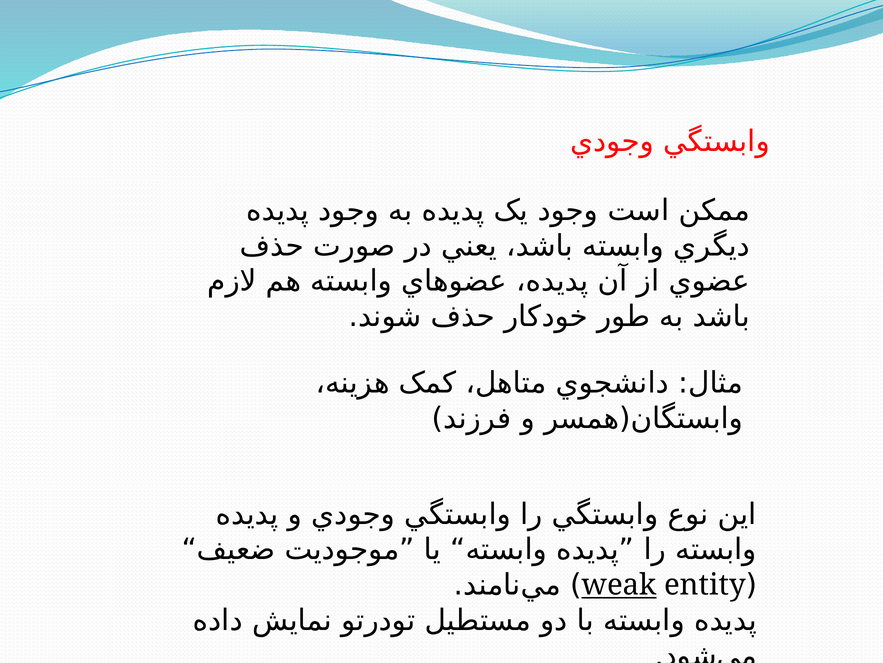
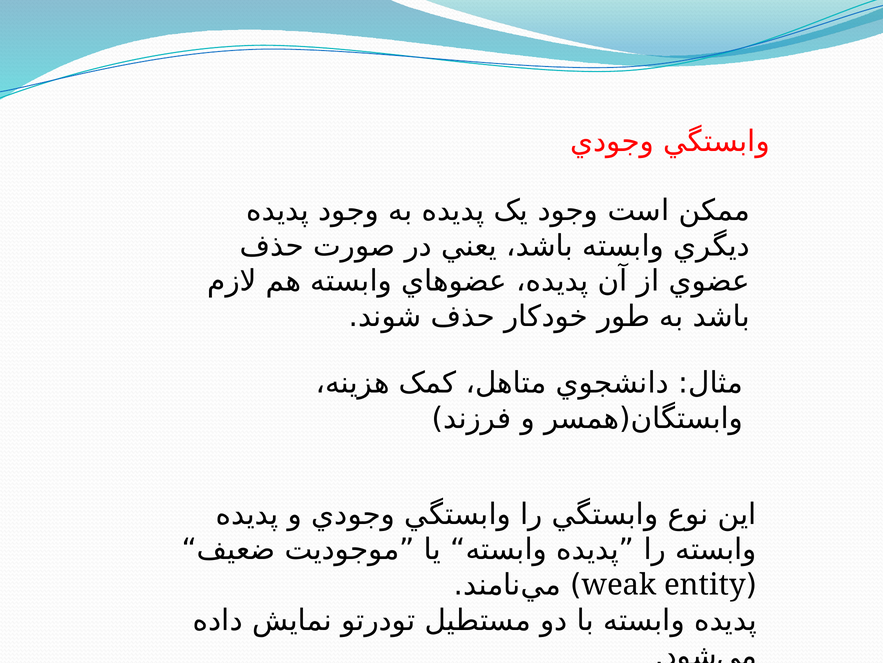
weak underline: present -> none
